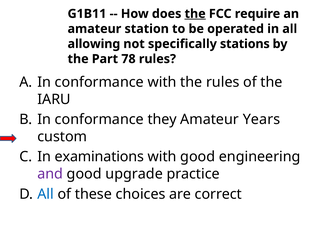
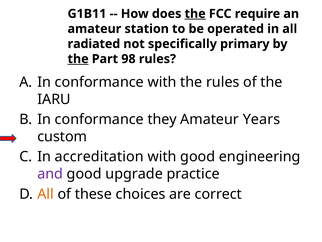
allowing: allowing -> radiated
stations: stations -> primary
the at (78, 59) underline: none -> present
78: 78 -> 98
examinations: examinations -> accreditation
All at (46, 194) colour: blue -> orange
